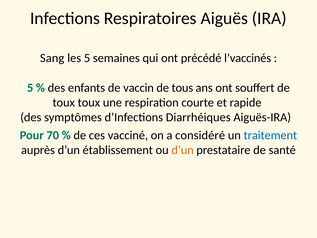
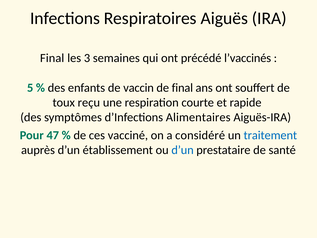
Sang at (52, 58): Sang -> Final
les 5: 5 -> 3
de tous: tous -> final
toux toux: toux -> reçu
Diarrhéiques: Diarrhéiques -> Alimentaires
70: 70 -> 47
d’un at (183, 150) colour: orange -> blue
